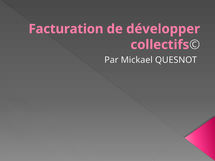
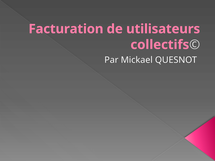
développer: développer -> utilisateurs
